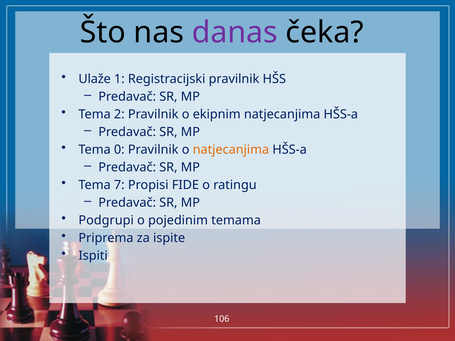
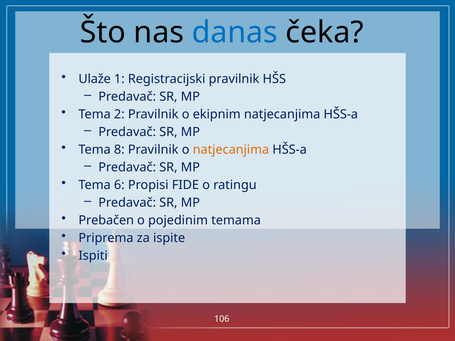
danas colour: purple -> blue
0: 0 -> 8
7: 7 -> 6
Podgrupi: Podgrupi -> Prebačen
